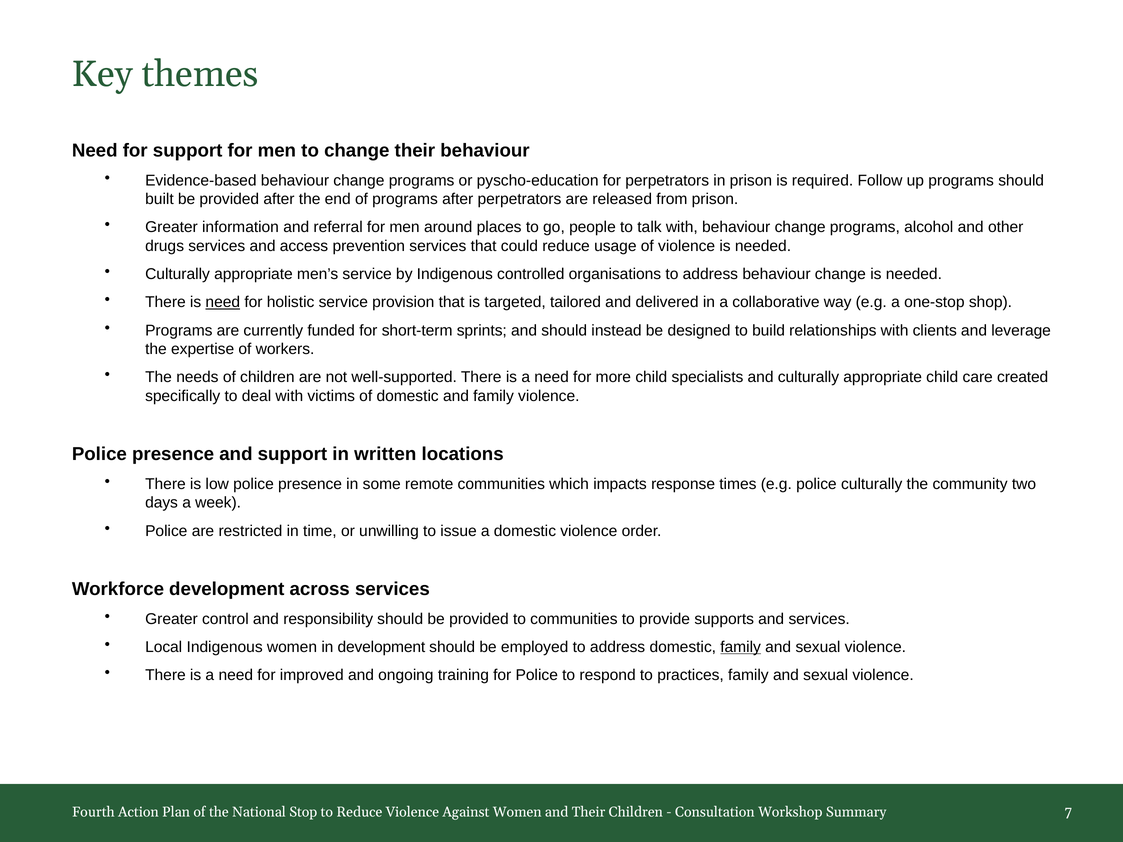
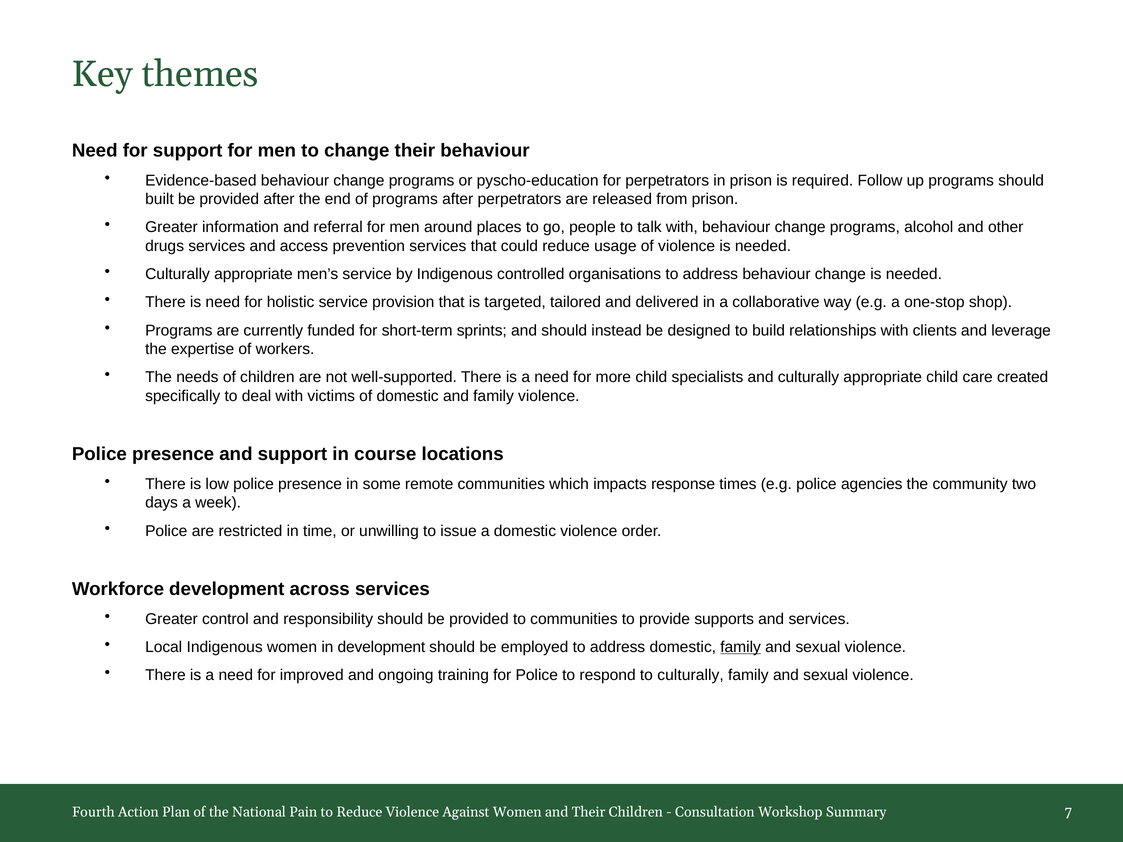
need at (223, 302) underline: present -> none
written: written -> course
police culturally: culturally -> agencies
to practices: practices -> culturally
Stop: Stop -> Pain
